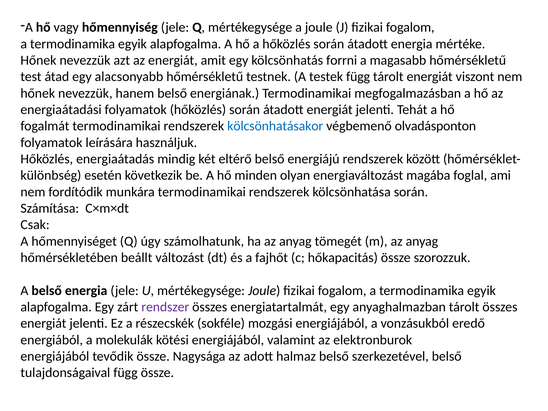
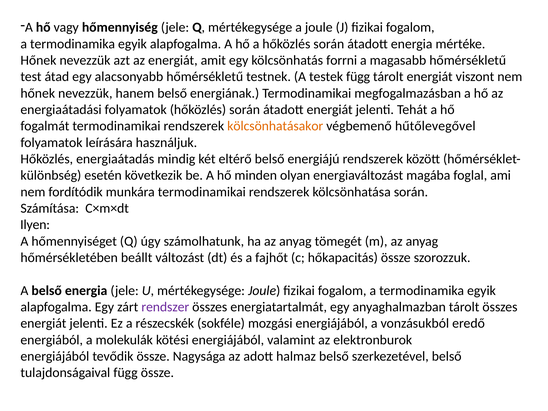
kölcsönhatásakor colour: blue -> orange
olvadásponton: olvadásponton -> hűtőlevegővel
Csak: Csak -> Ilyen
